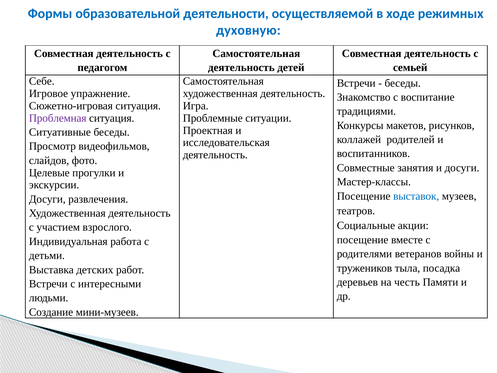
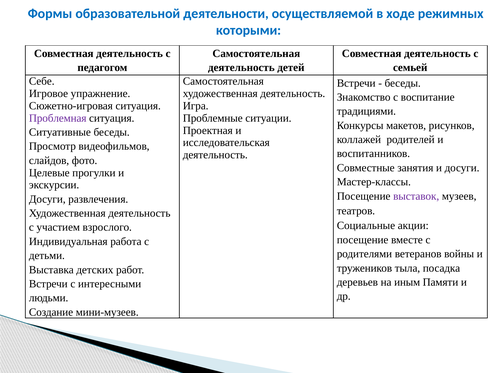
духовную: духовную -> которыми
выставок colour: blue -> purple
честь: честь -> иным
